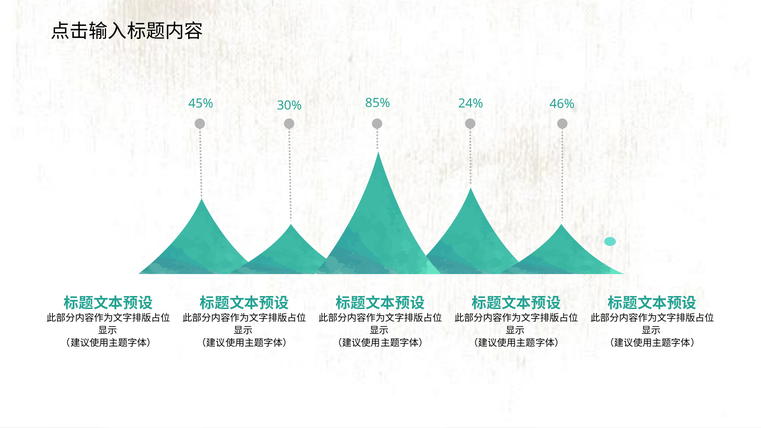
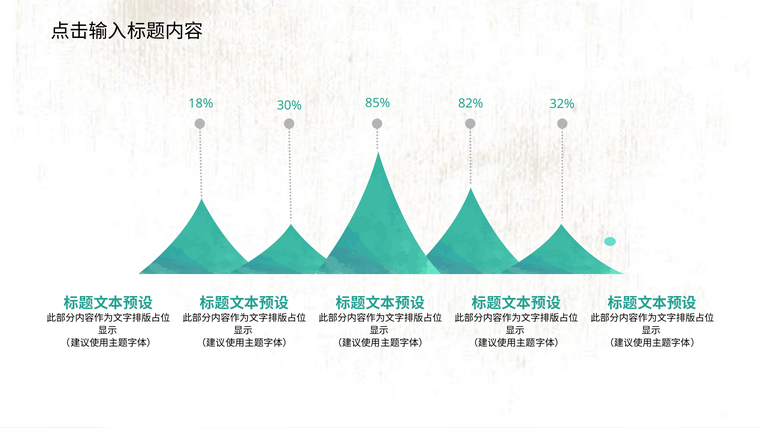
46%: 46% -> 32%
45%: 45% -> 18%
24%: 24% -> 82%
